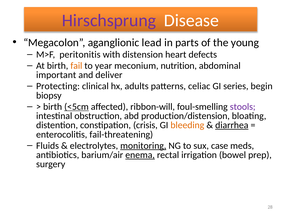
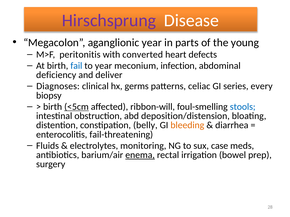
aganglionic lead: lead -> year
distension: distension -> converted
fail colour: orange -> blue
nutrition: nutrition -> infection
important: important -> deficiency
Protecting: Protecting -> Diagnoses
adults: adults -> germs
begin: begin -> every
stools colour: purple -> blue
production/distension: production/distension -> deposition/distension
crisis: crisis -> belly
diarrhea underline: present -> none
monitoring underline: present -> none
